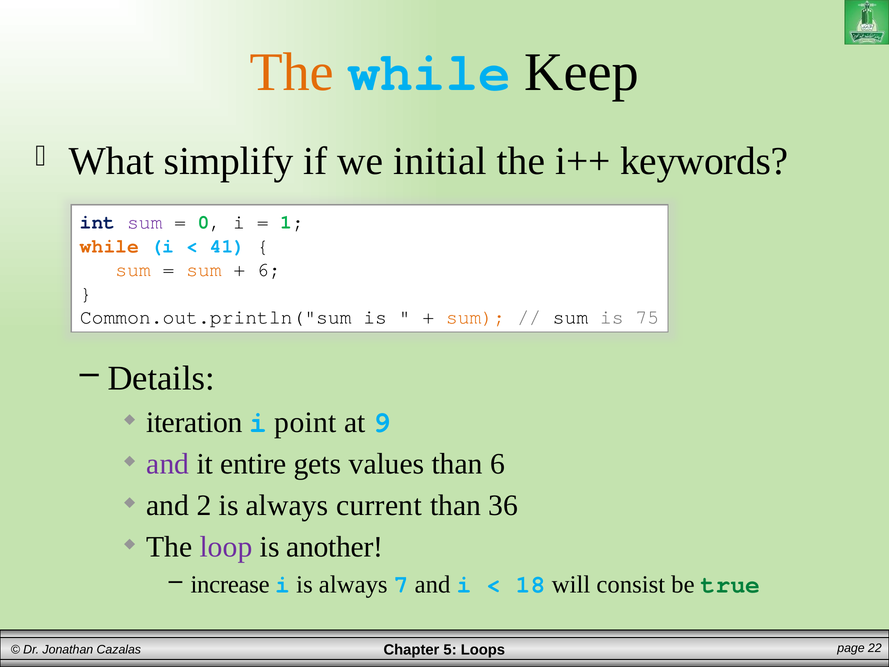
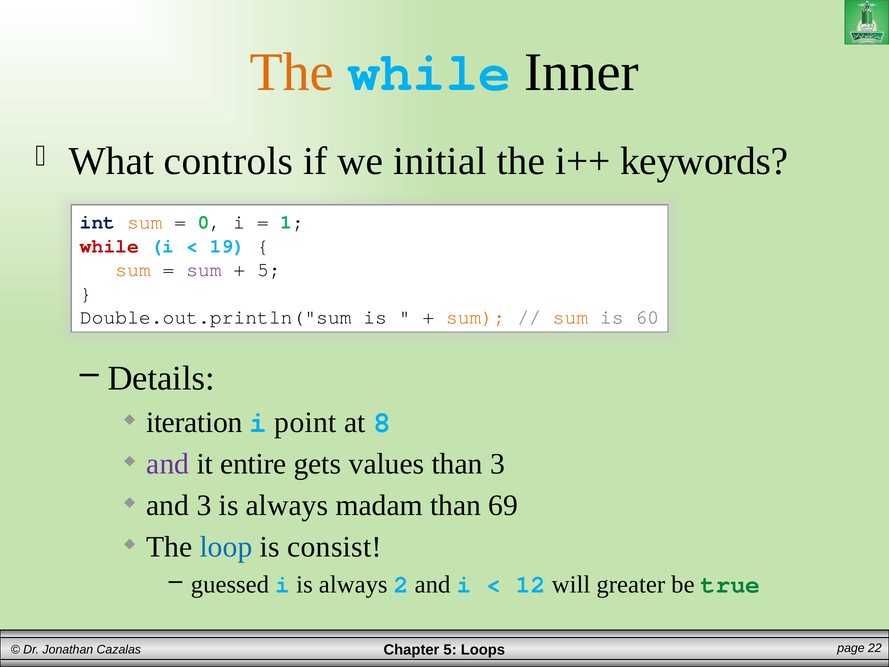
Keep: Keep -> Inner
simplify: simplify -> controls
sum at (145, 222) colour: purple -> orange
while at (109, 246) colour: orange -> red
41: 41 -> 19
sum at (204, 270) colour: orange -> purple
6 at (269, 270): 6 -> 5
Common.out.println("sum: Common.out.println("sum -> Double.out.println("sum
sum at (570, 317) colour: black -> orange
75: 75 -> 60
9: 9 -> 8
than 6: 6 -> 3
and 2: 2 -> 3
current: current -> madam
36: 36 -> 69
loop colour: purple -> blue
another: another -> consist
increase: increase -> guessed
7: 7 -> 2
18: 18 -> 12
consist: consist -> greater
